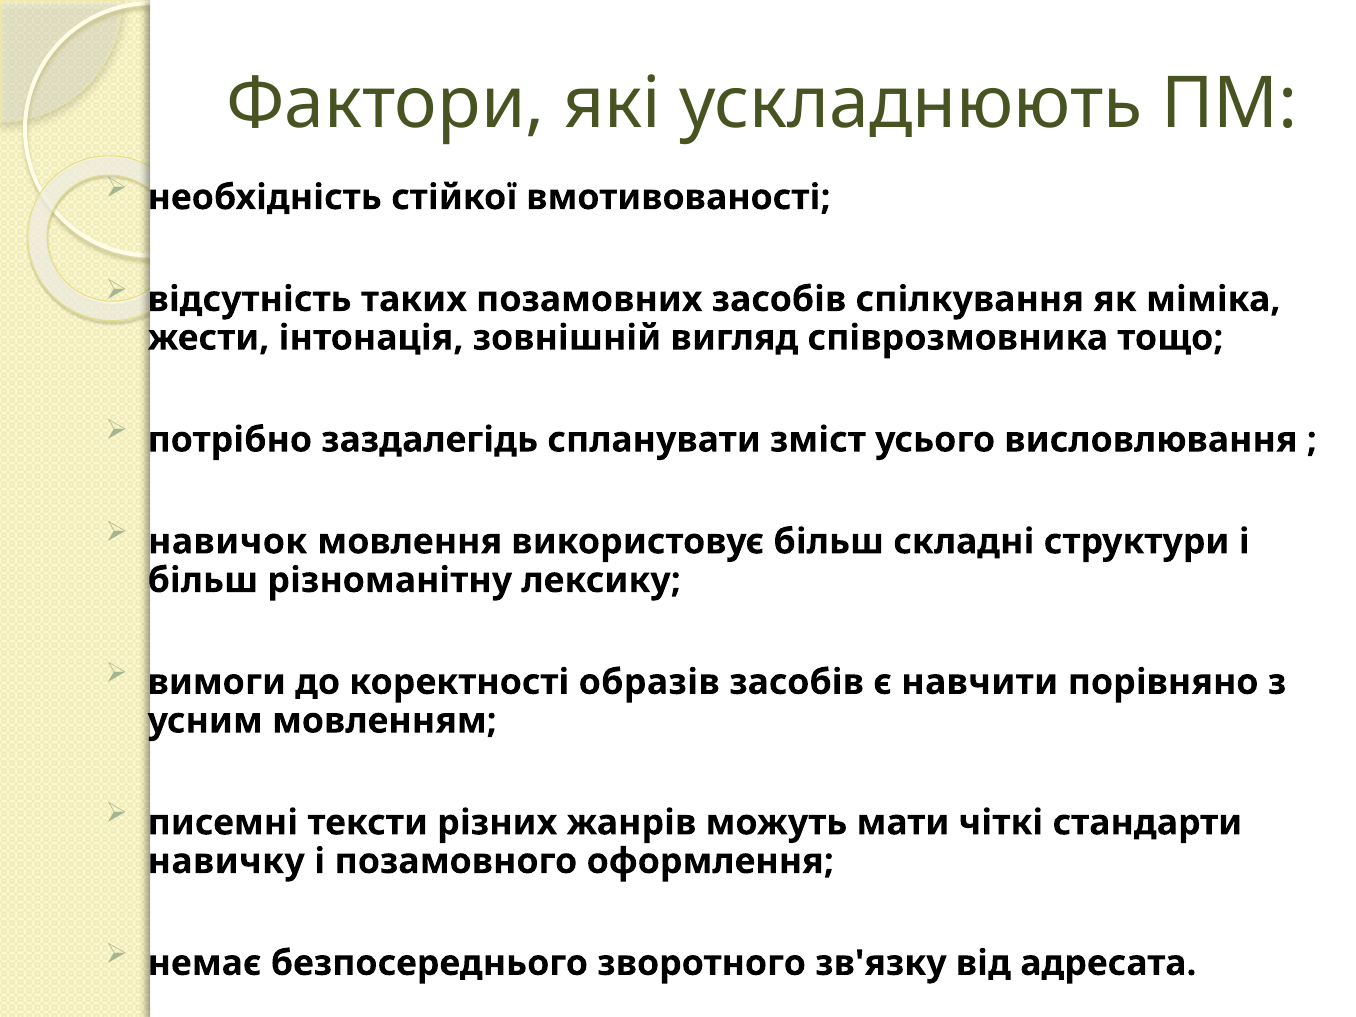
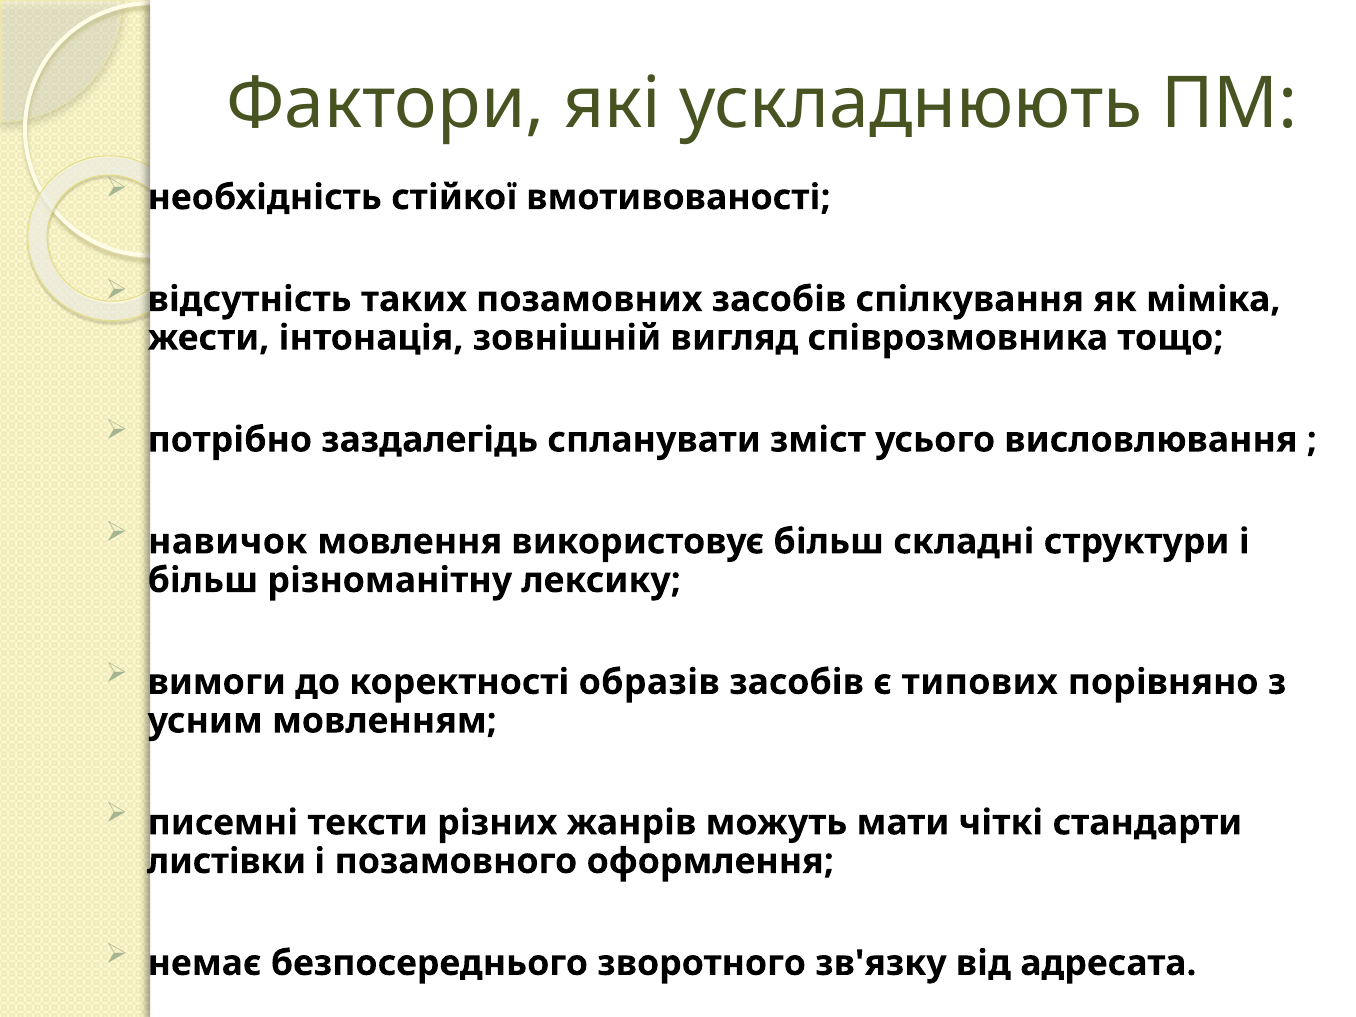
навчити: навчити -> типових
навичку: навичку -> листівки
